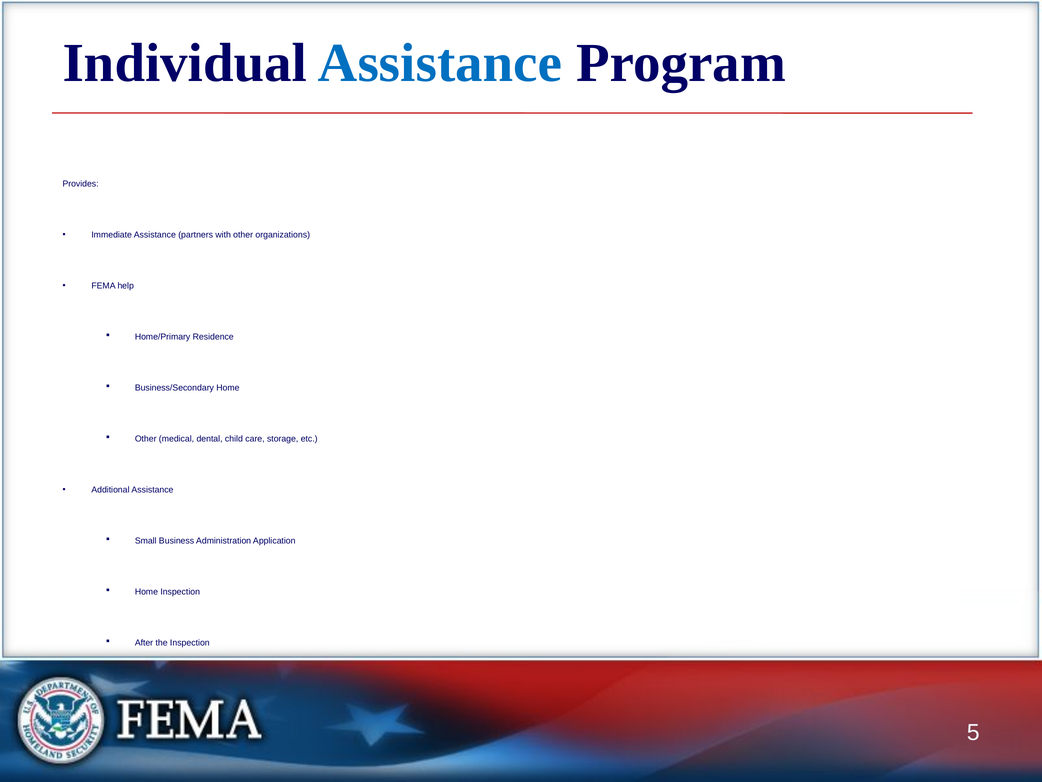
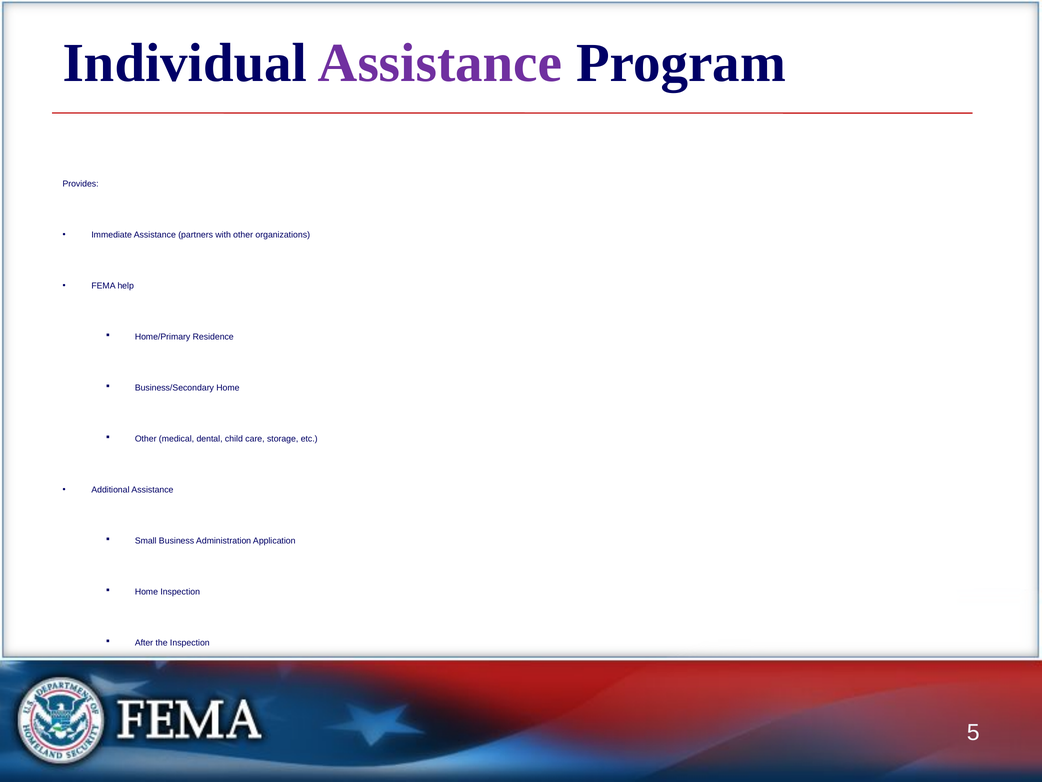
Assistance at (440, 63) colour: blue -> purple
